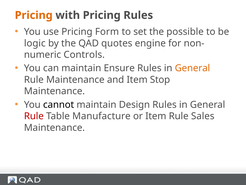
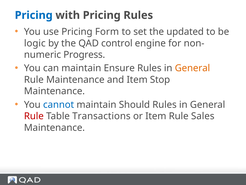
Pricing at (34, 15) colour: orange -> blue
possible: possible -> updated
quotes: quotes -> control
Controls: Controls -> Progress
cannot colour: black -> blue
Design: Design -> Should
Manufacture: Manufacture -> Transactions
